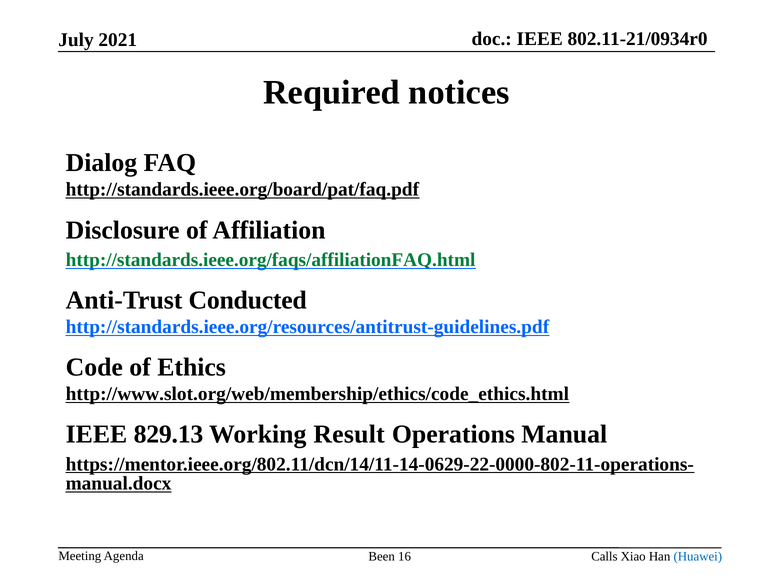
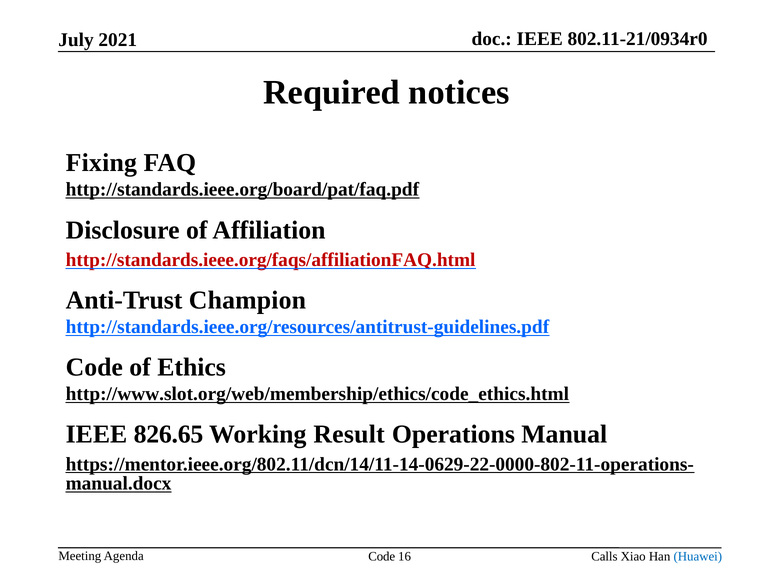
Dialog: Dialog -> Fixing
http://standards.ieee.org/faqs/affiliationFAQ.html colour: green -> red
Conducted: Conducted -> Champion
829.13: 829.13 -> 826.65
Been at (382, 556): Been -> Code
